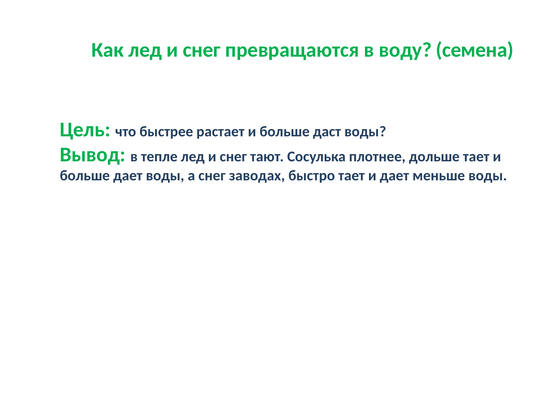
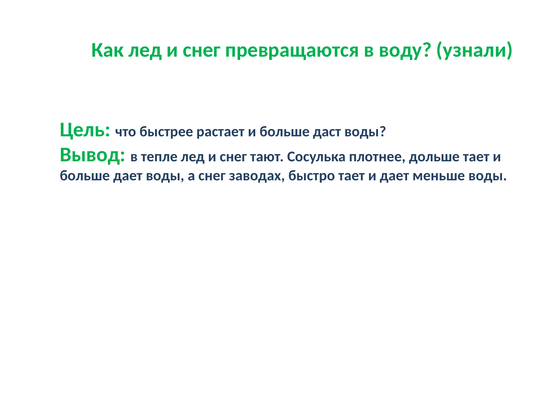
семена: семена -> узнали
